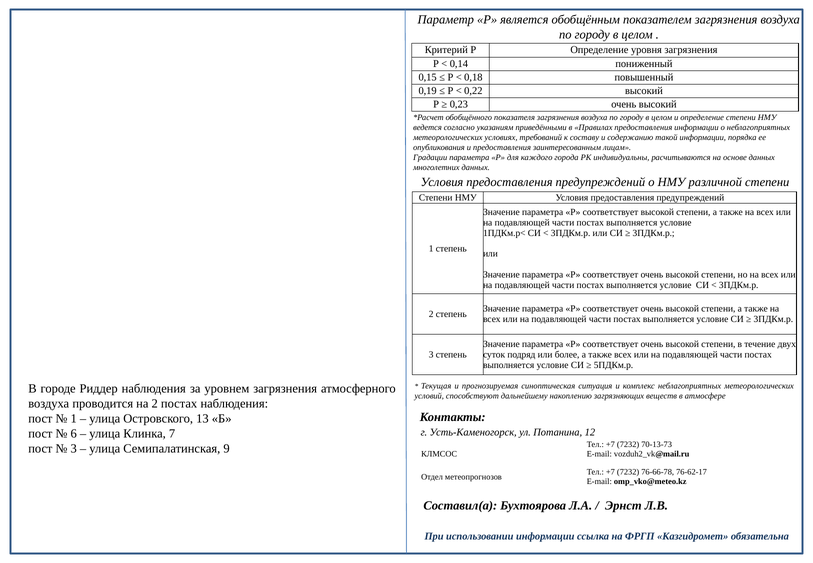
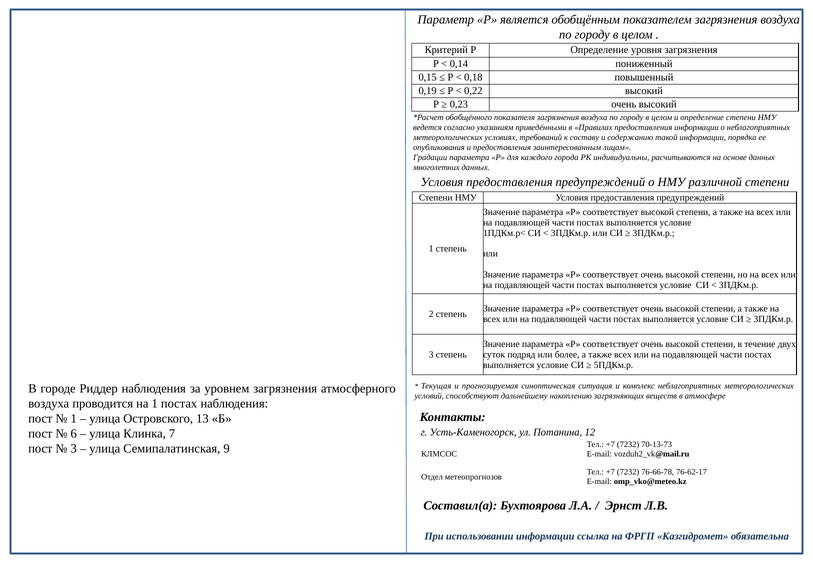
на 2: 2 -> 1
